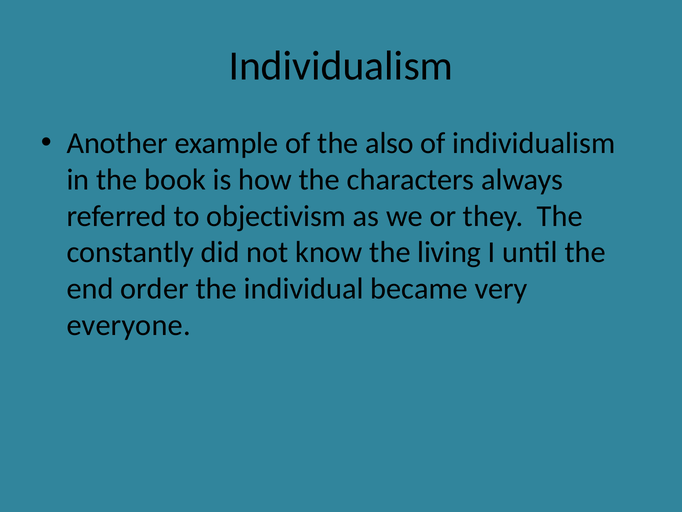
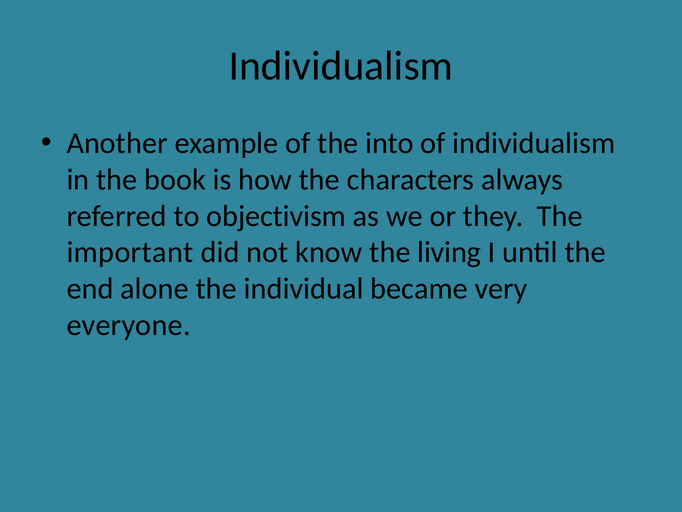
also: also -> into
constantly: constantly -> important
order: order -> alone
